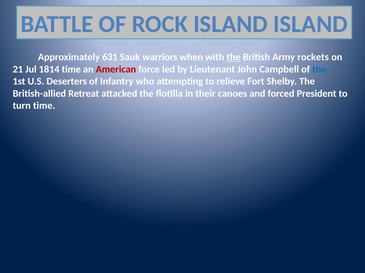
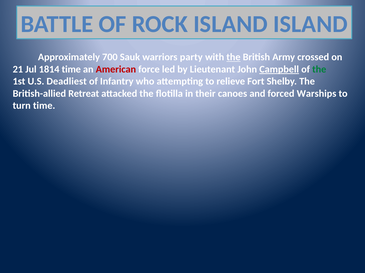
631: 631 -> 700
when: when -> party
rockets: rockets -> crossed
Campbell underline: none -> present
the at (319, 69) colour: blue -> green
Deserters: Deserters -> Deadliest
President: President -> Warships
